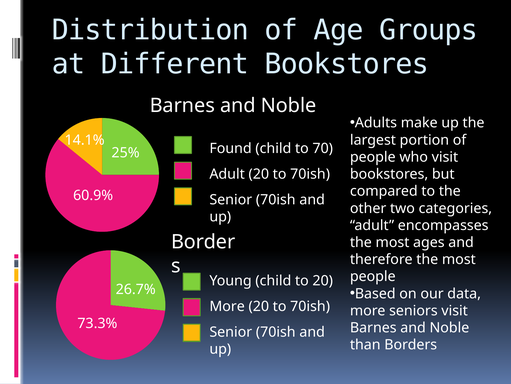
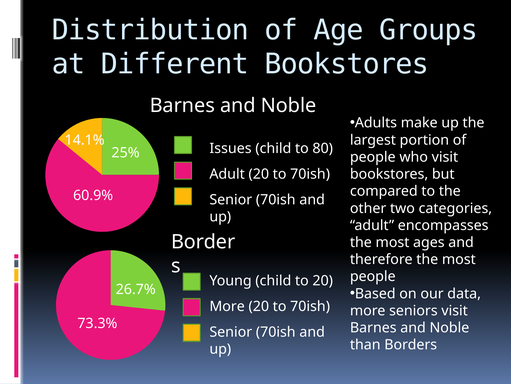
Found: Found -> Issues
70: 70 -> 80
